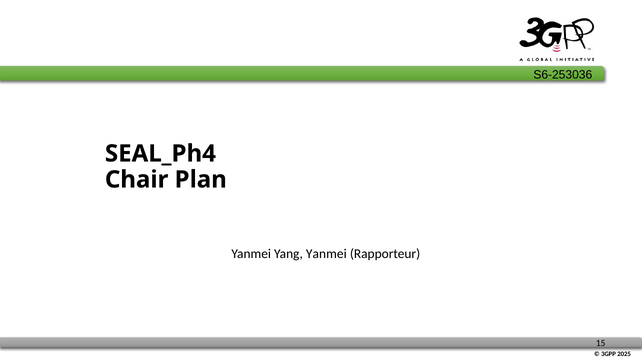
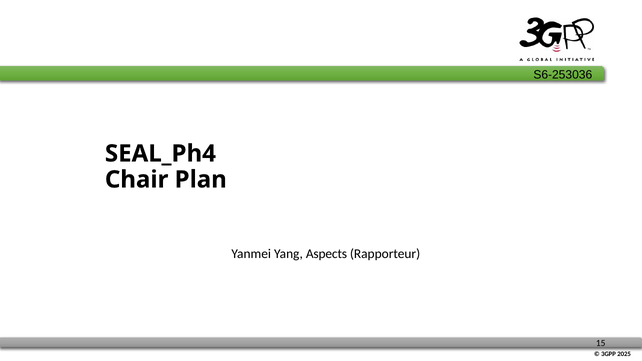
Yang Yanmei: Yanmei -> Aspects
